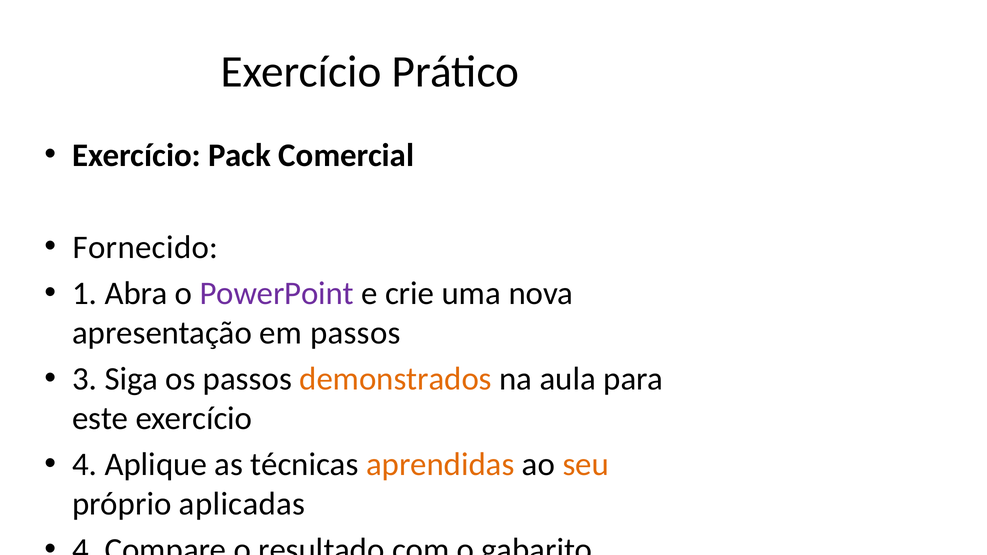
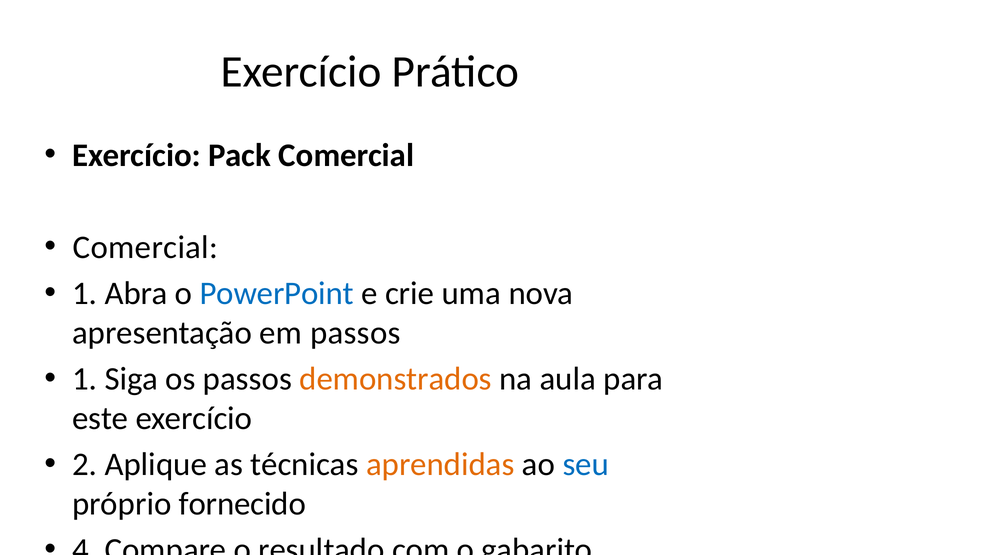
Fornecido at (145, 247): Fornecido -> Comercial
PowerPoint colour: purple -> blue
3 at (85, 379): 3 -> 1
4 at (85, 465): 4 -> 2
seu colour: orange -> blue
próprio aplicadas: aplicadas -> fornecido
